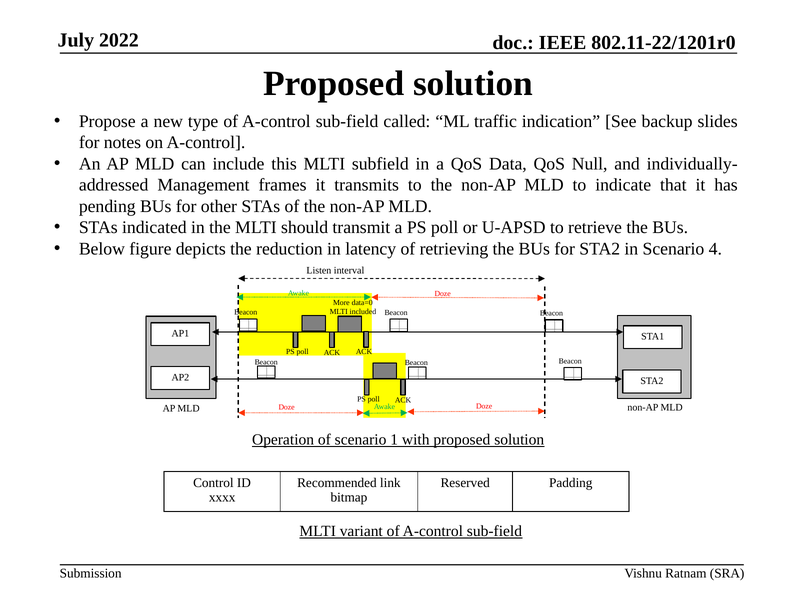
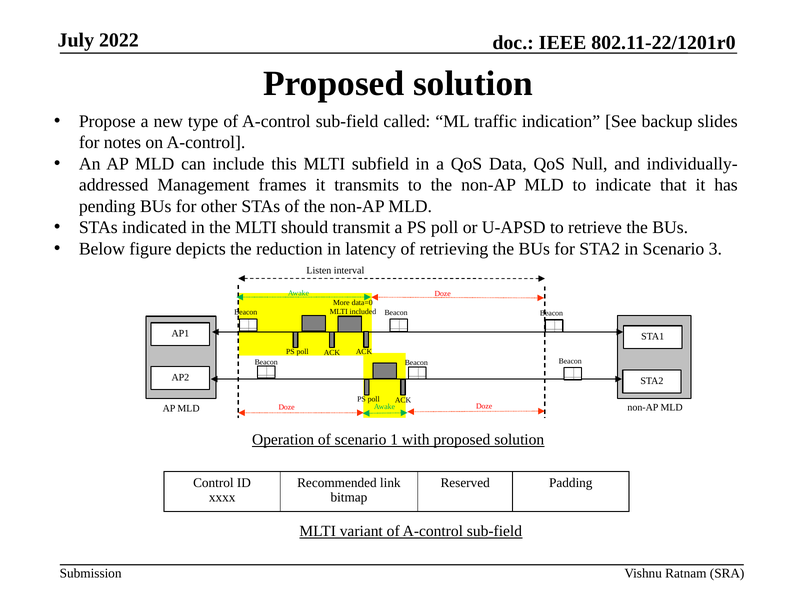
4: 4 -> 3
